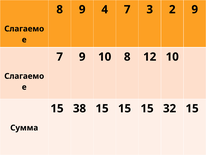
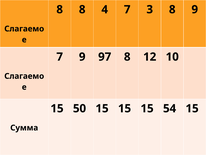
8 9: 9 -> 8
3 2: 2 -> 8
9 10: 10 -> 97
38: 38 -> 50
32: 32 -> 54
